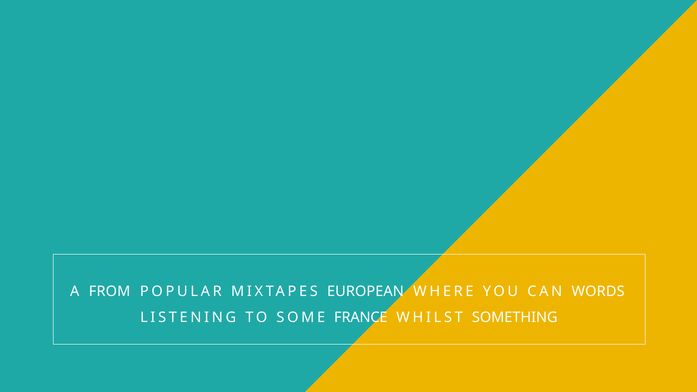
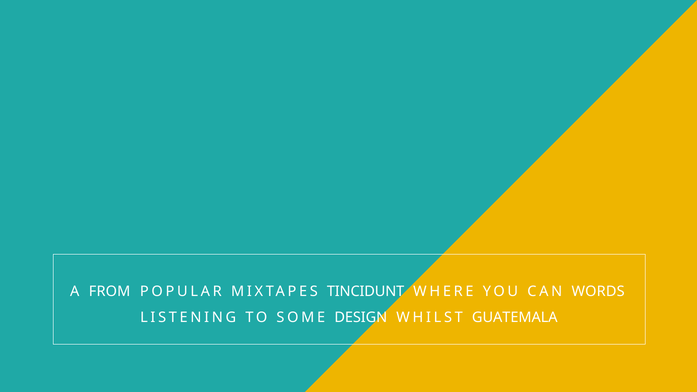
EUROPEAN: EUROPEAN -> TINCIDUNT
FRANCE: FRANCE -> DESIGN
SOMETHING: SOMETHING -> GUATEMALA
